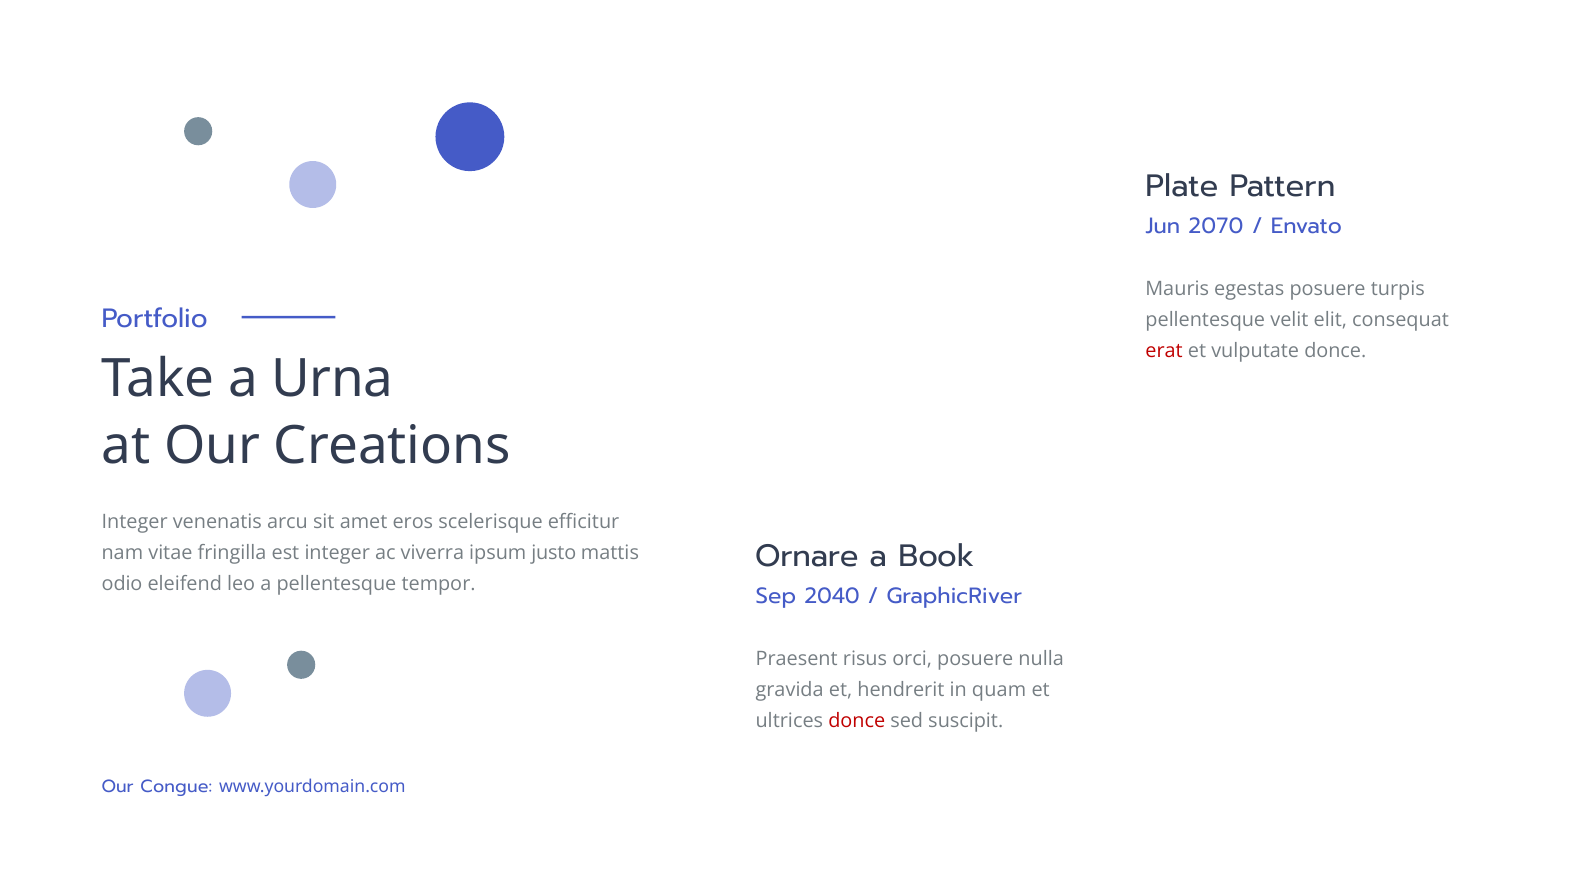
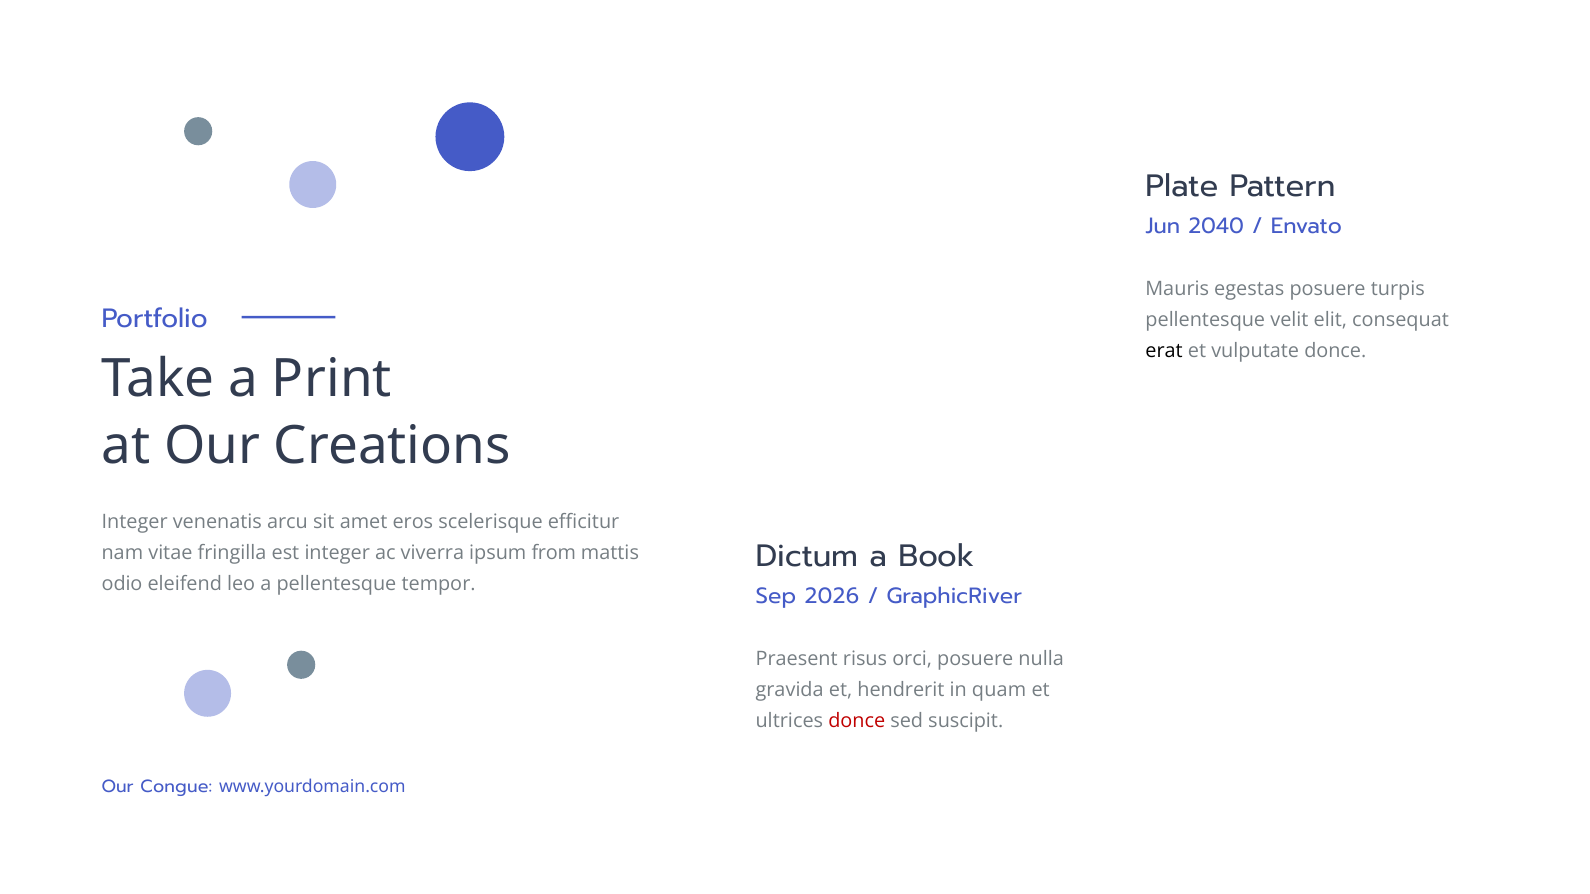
2070: 2070 -> 2040
erat colour: red -> black
Urna: Urna -> Print
justo: justo -> from
Ornare: Ornare -> Dictum
2040: 2040 -> 2026
